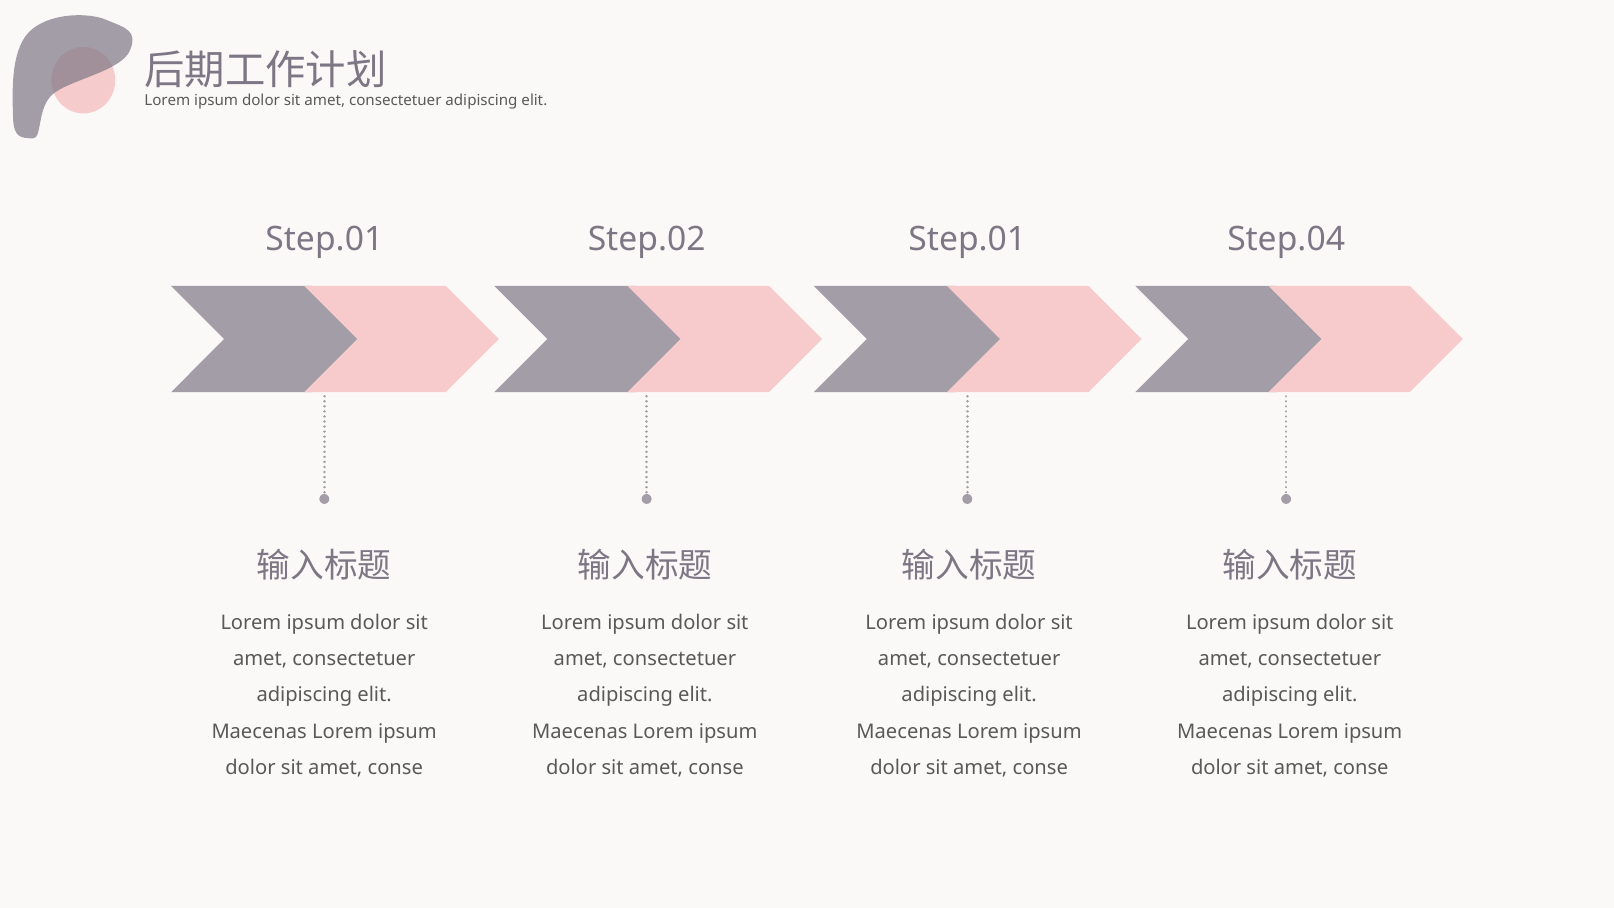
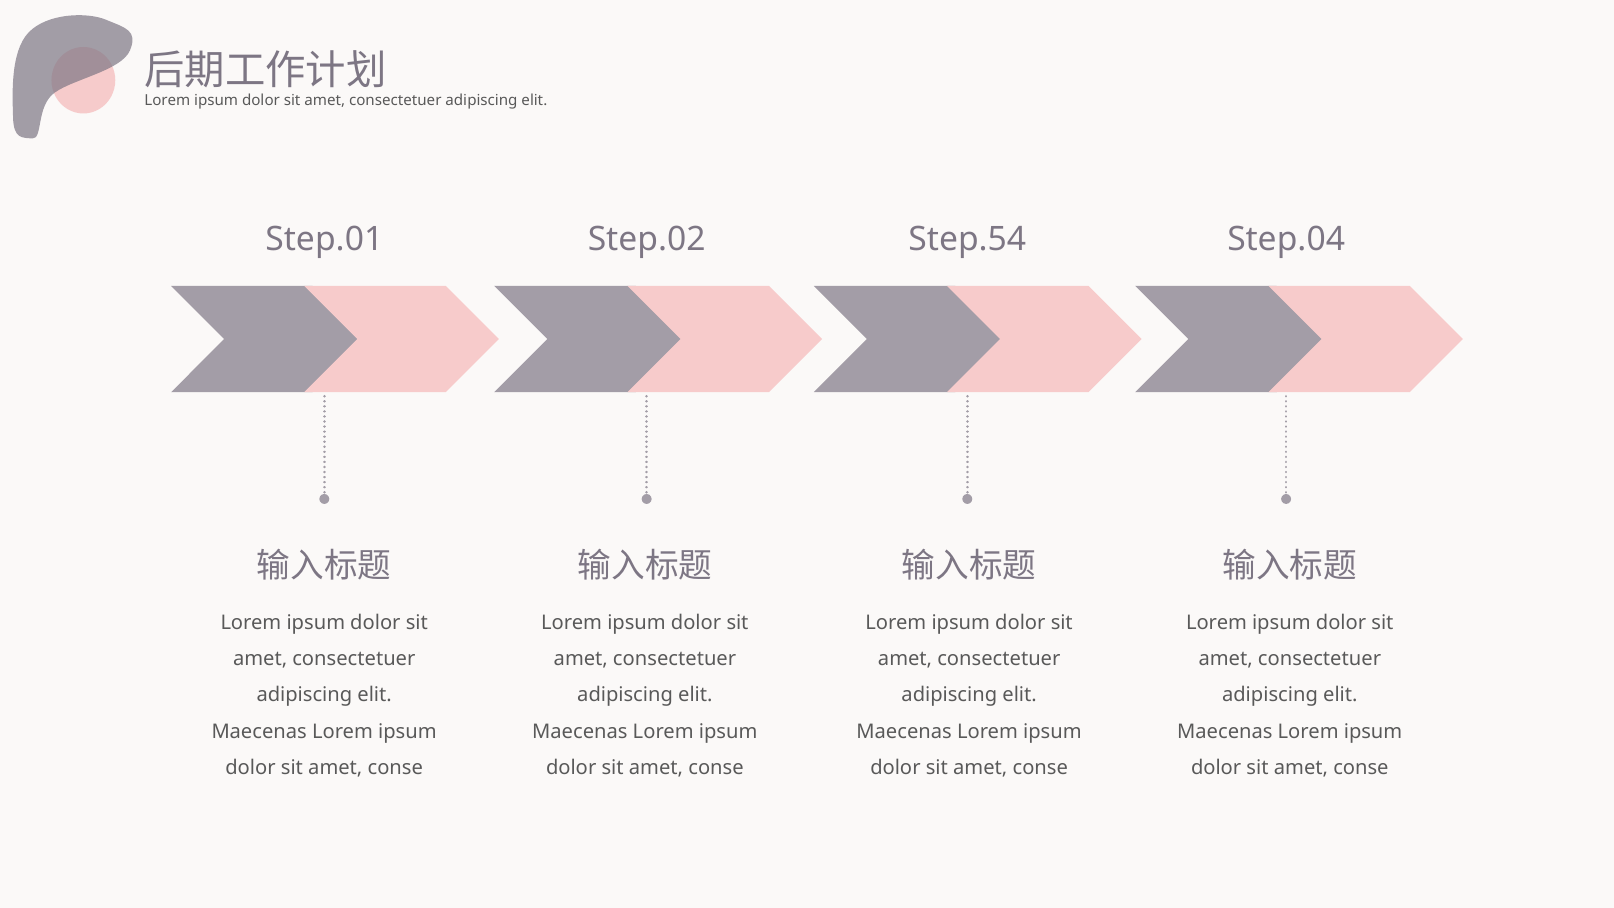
Step.02 Step.01: Step.01 -> Step.54
